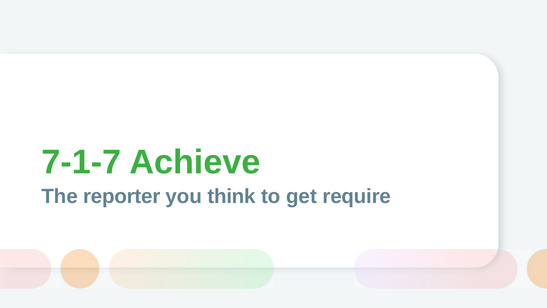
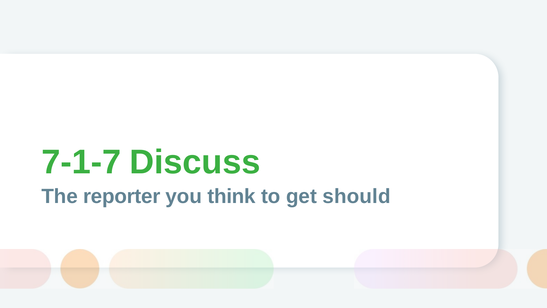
Achieve: Achieve -> Discuss
require: require -> should
